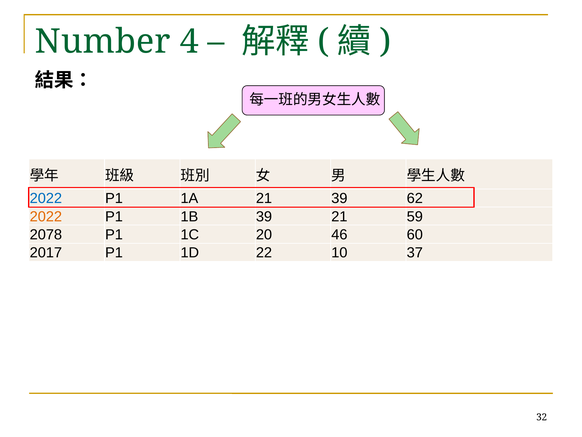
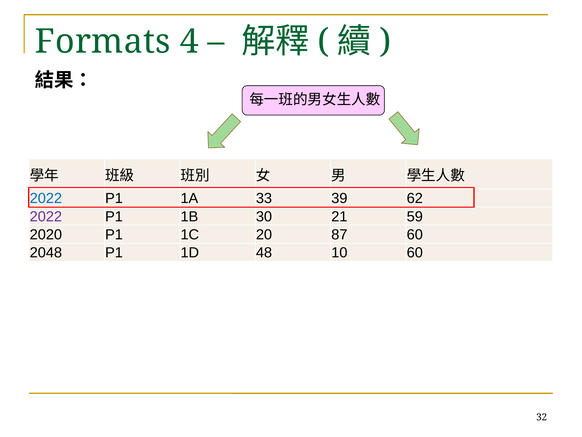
Number: Number -> Formats
1A 21: 21 -> 33
2022 at (46, 216) colour: orange -> purple
1B 39: 39 -> 30
2078: 2078 -> 2020
46: 46 -> 87
2017: 2017 -> 2048
22: 22 -> 48
10 37: 37 -> 60
